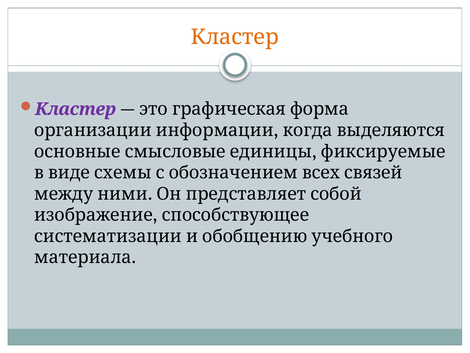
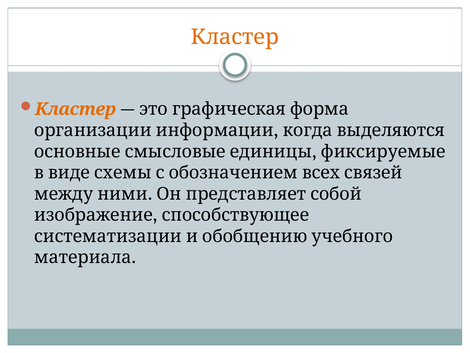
Кластер at (76, 109) colour: purple -> orange
